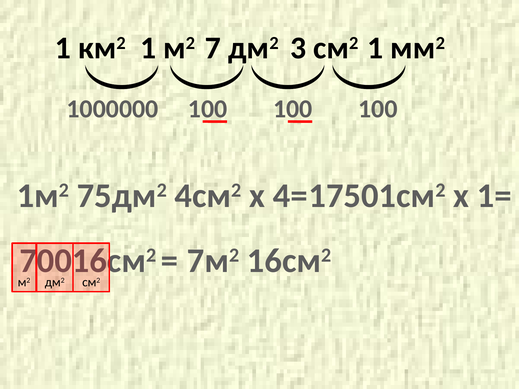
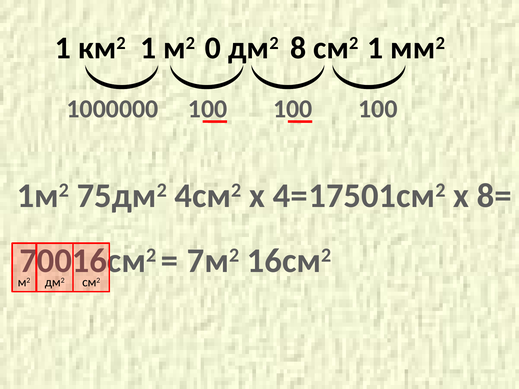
7: 7 -> 0
3: 3 -> 8
1=: 1= -> 8=
